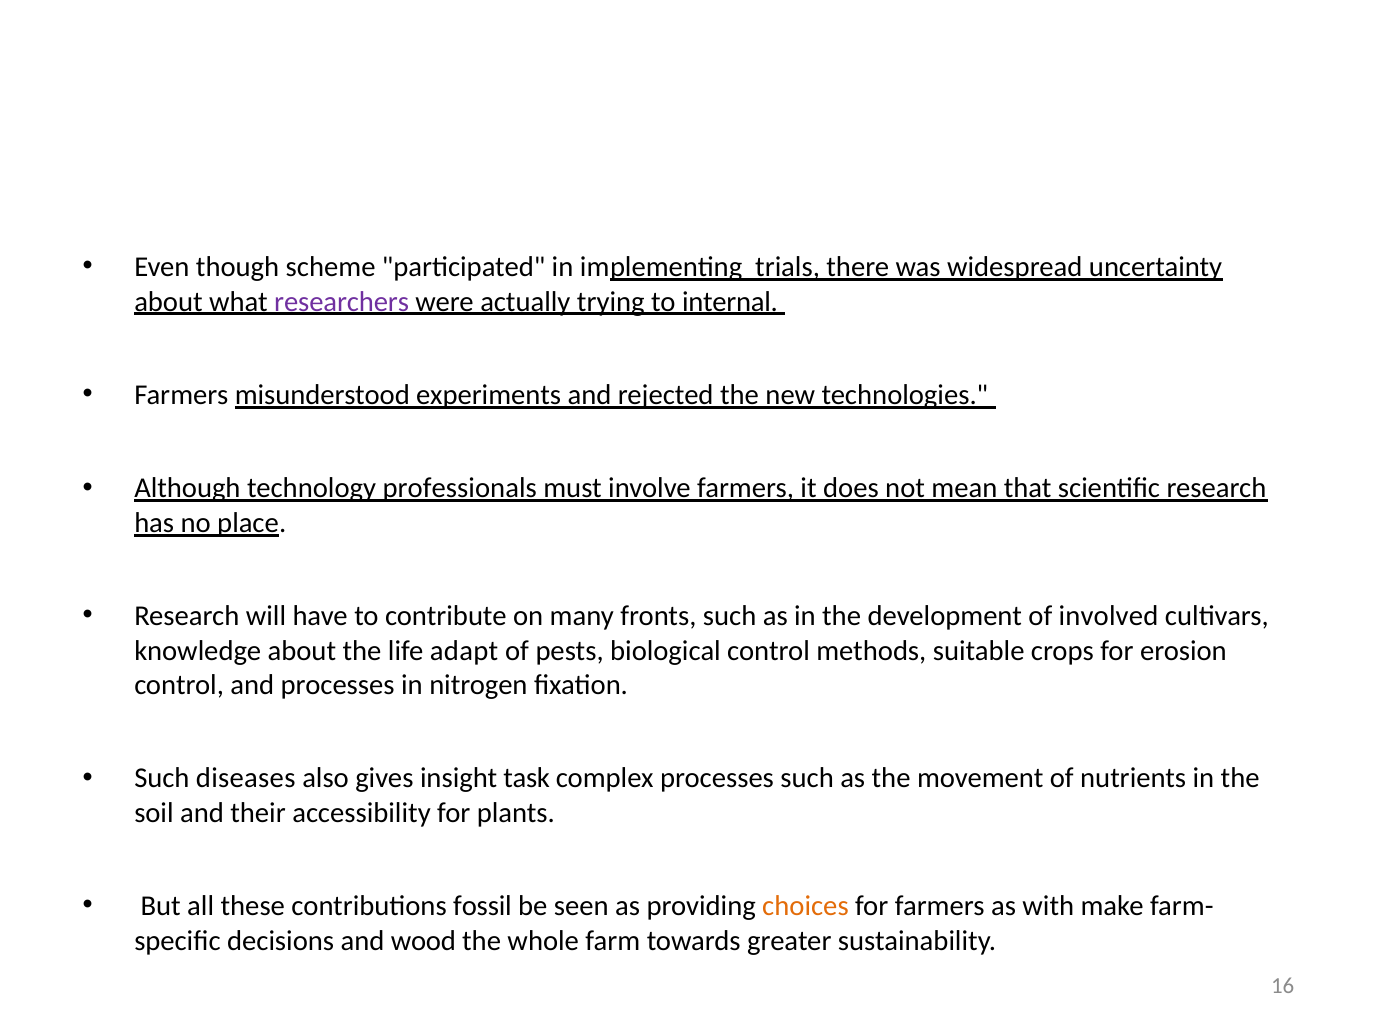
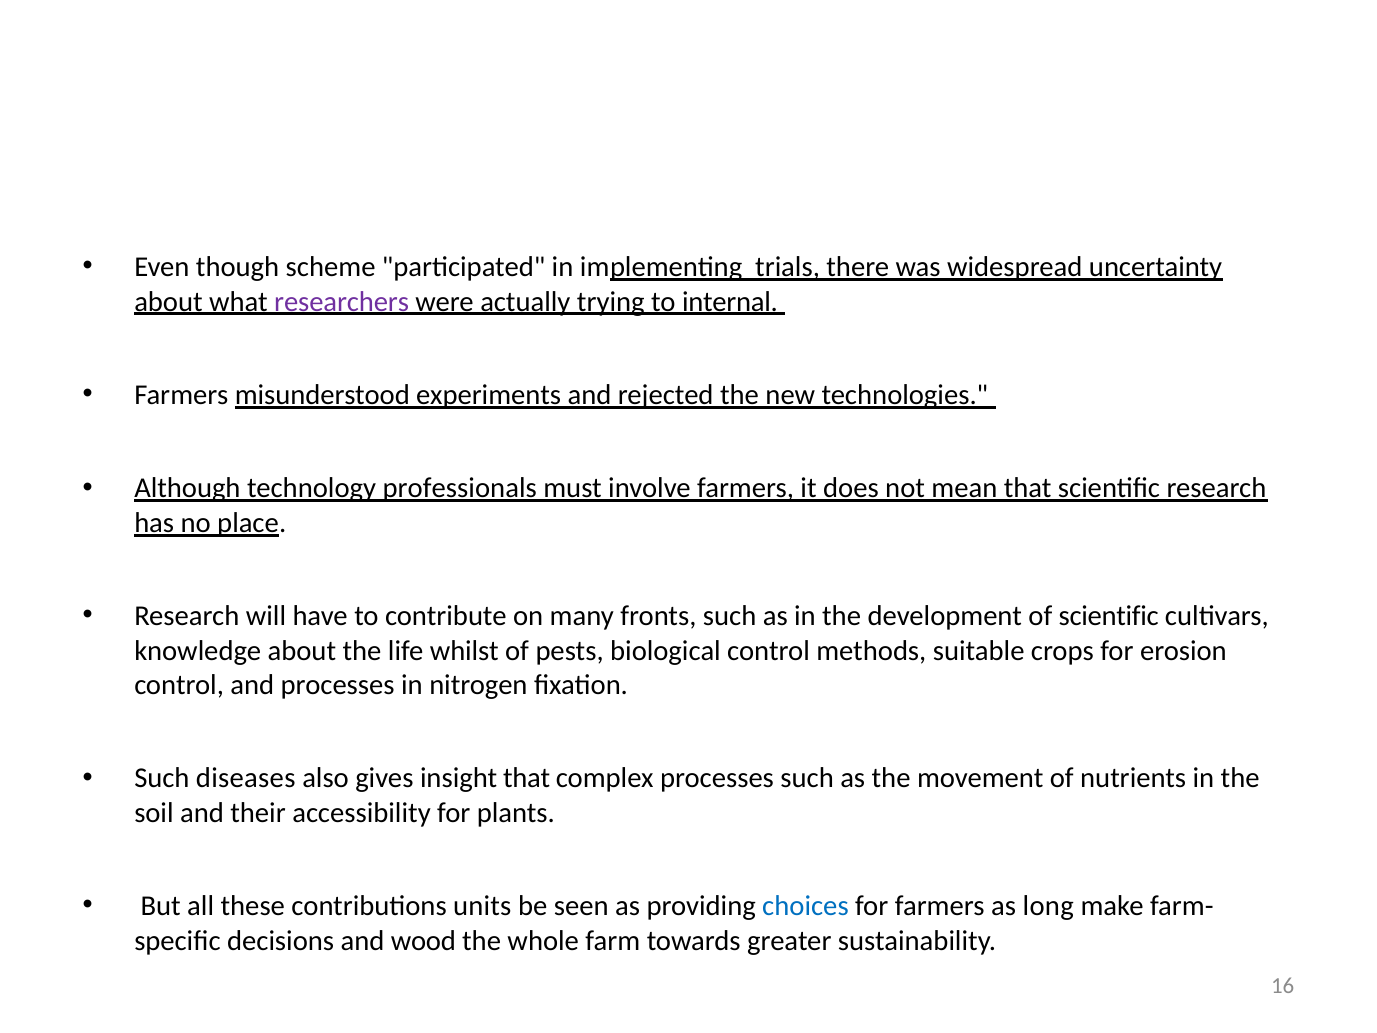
of involved: involved -> scientific
adapt: adapt -> whilst
insight task: task -> that
fossil: fossil -> units
choices colour: orange -> blue
with: with -> long
